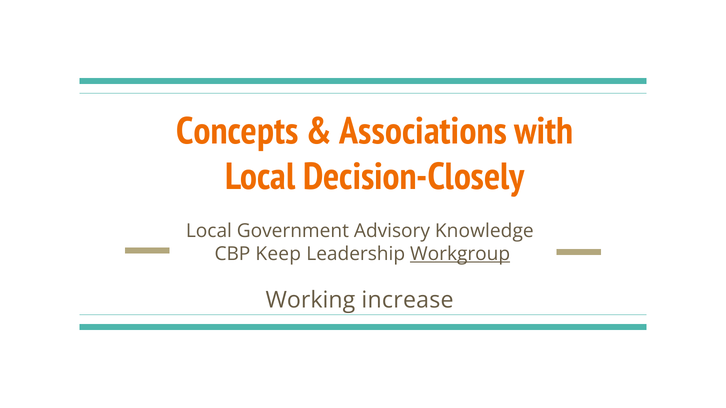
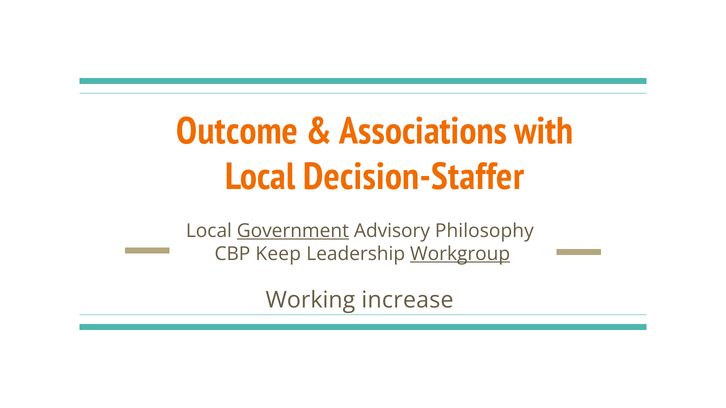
Concepts: Concepts -> Outcome
Decision-Closely: Decision-Closely -> Decision-Staffer
Government underline: none -> present
Knowledge: Knowledge -> Philosophy
